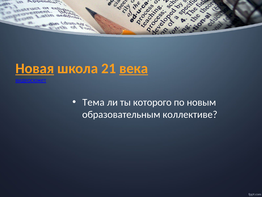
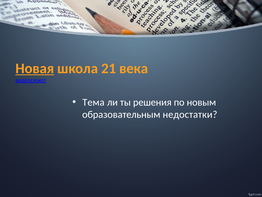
века underline: present -> none
которого: которого -> решения
коллективе: коллективе -> недостатки
